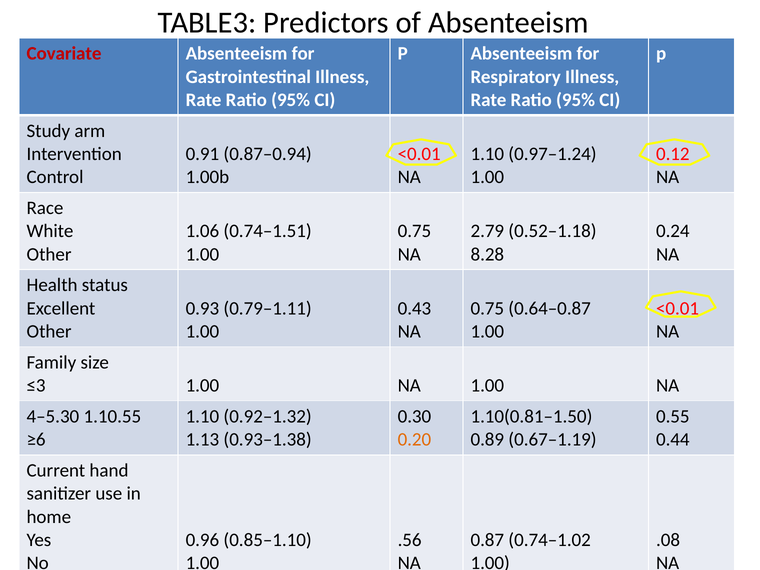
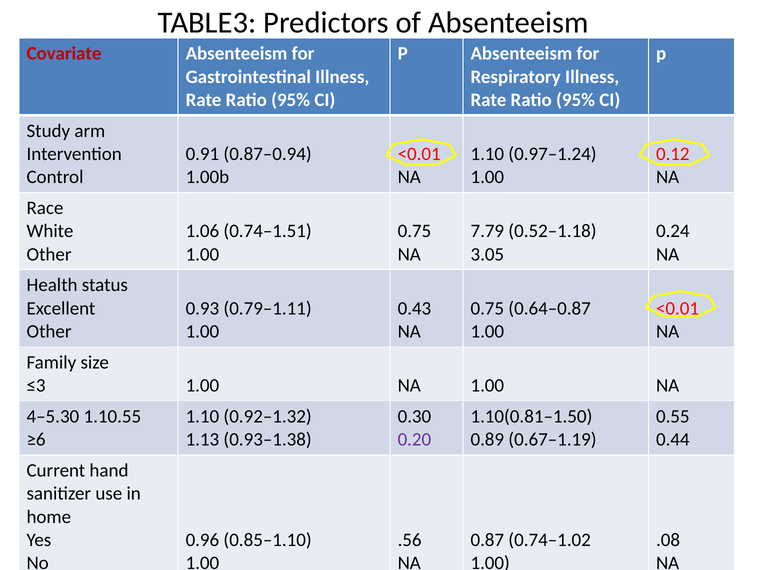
2.79: 2.79 -> 7.79
8.28: 8.28 -> 3.05
0.20 colour: orange -> purple
